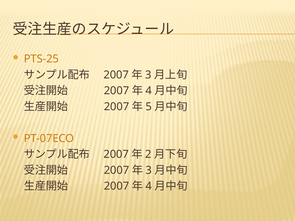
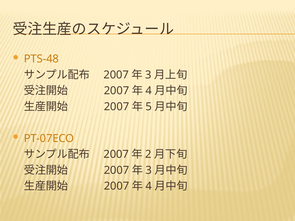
PTS-25: PTS-25 -> PTS-48
